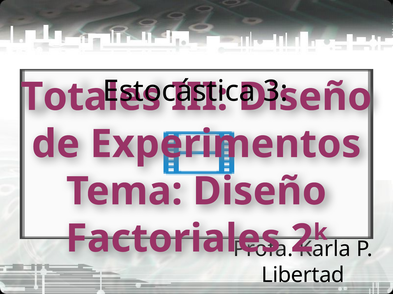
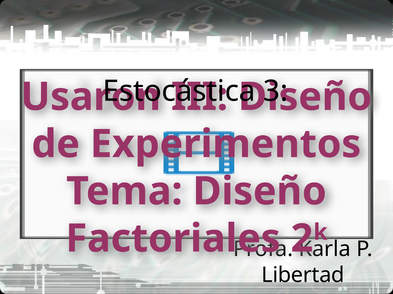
Totales: Totales -> Usaron
